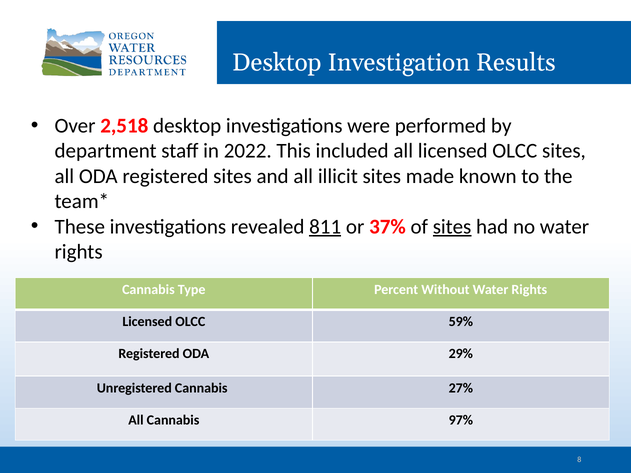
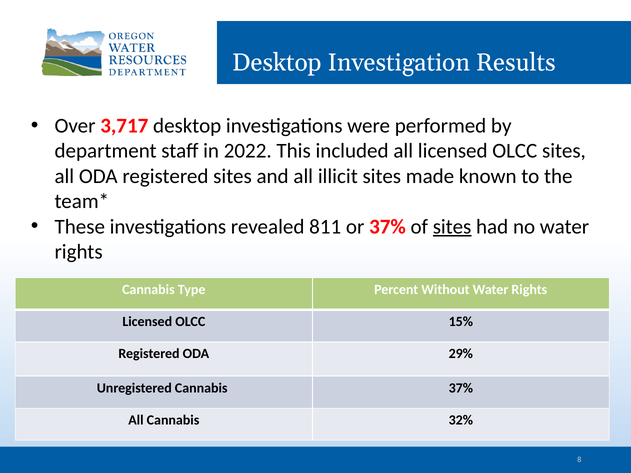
2,518: 2,518 -> 3,717
811 underline: present -> none
59%: 59% -> 15%
Cannabis 27%: 27% -> 37%
97%: 97% -> 32%
